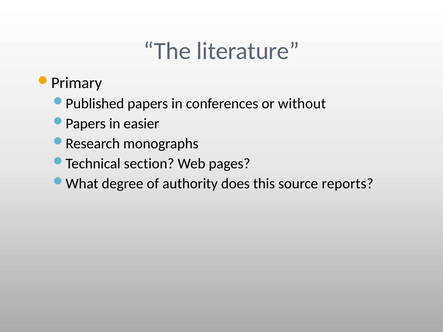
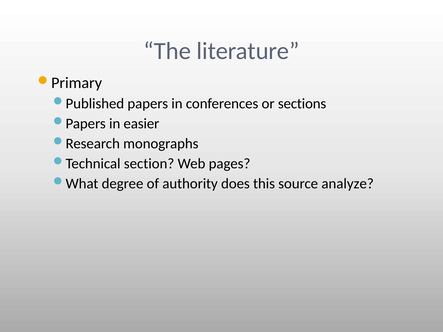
without: without -> sections
reports: reports -> analyze
